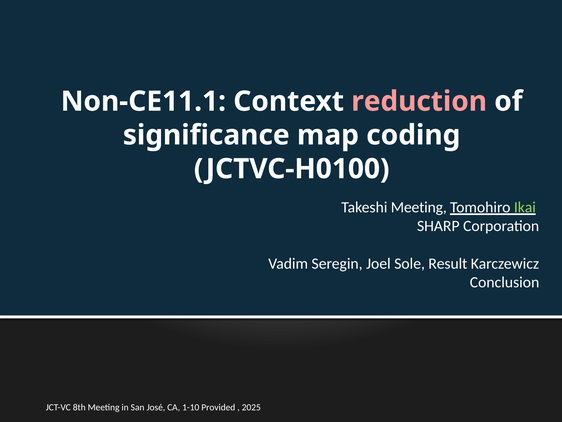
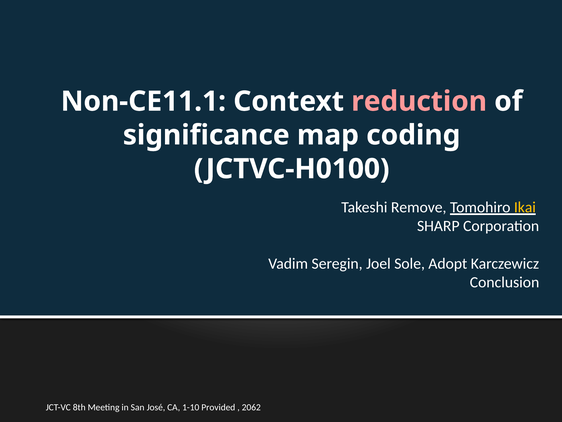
Takeshi Meeting: Meeting -> Remove
Ikai colour: light green -> yellow
Result: Result -> Adopt
2025: 2025 -> 2062
